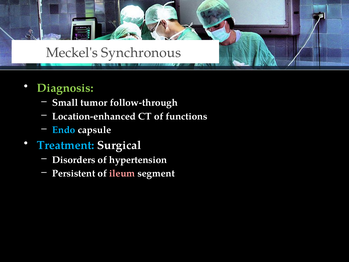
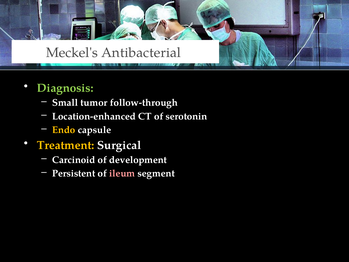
Synchronous: Synchronous -> Antibacterial
functions: functions -> serotonin
Endo colour: light blue -> yellow
Treatment colour: light blue -> yellow
Disorders: Disorders -> Carcinoid
hypertension: hypertension -> development
